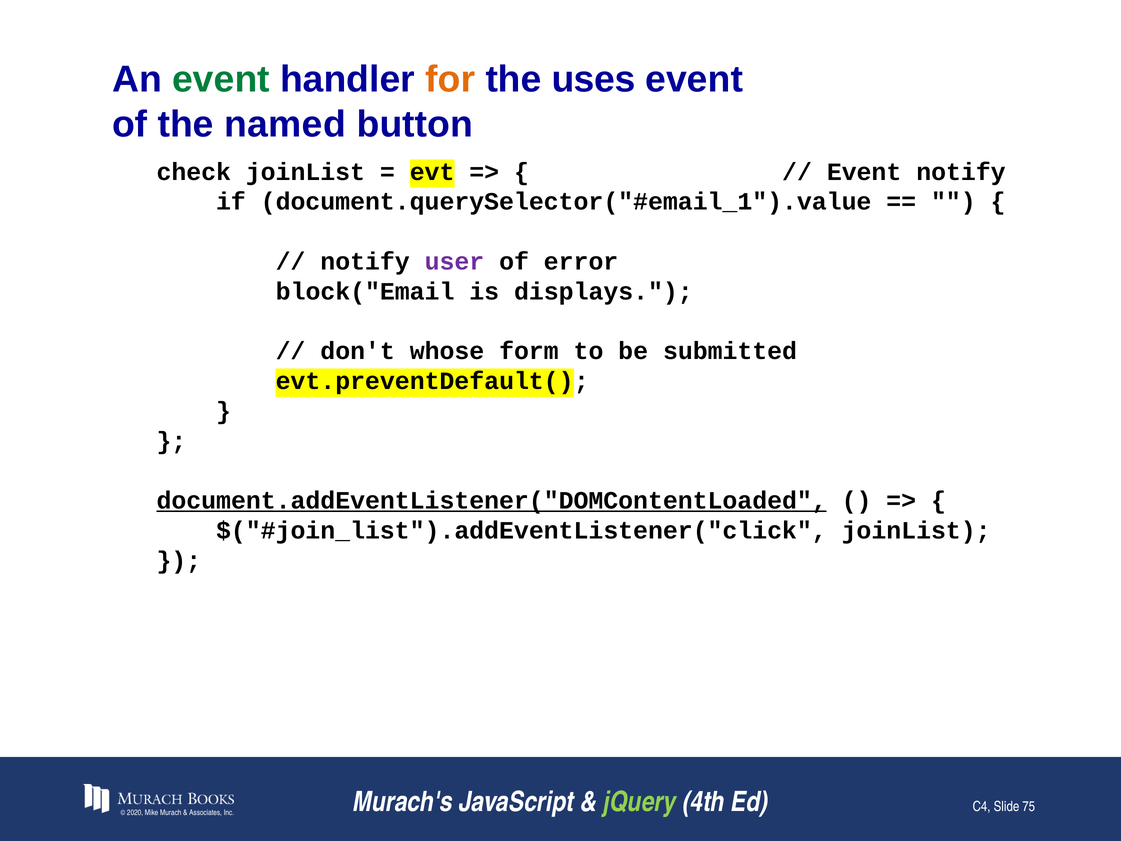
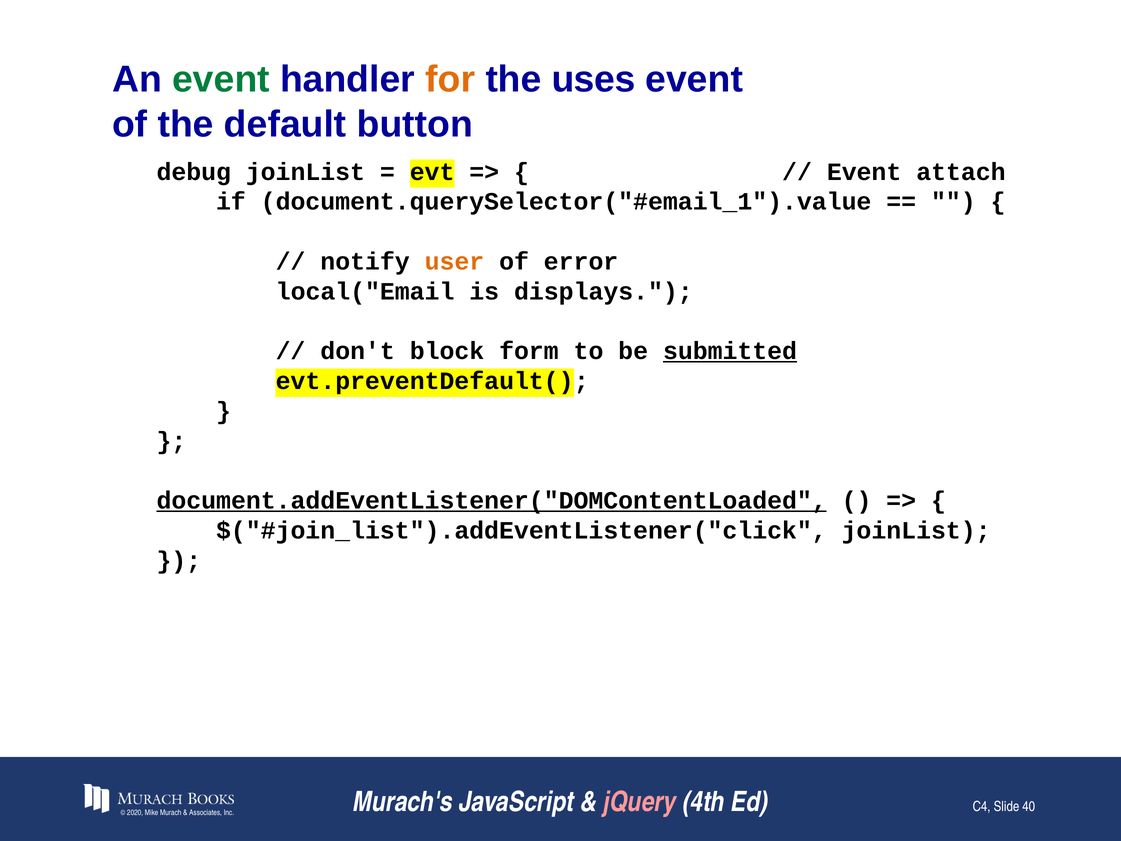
named: named -> default
check: check -> debug
Event notify: notify -> attach
user colour: purple -> orange
block("Email: block("Email -> local("Email
whose: whose -> block
submitted underline: none -> present
jQuery colour: light green -> pink
75: 75 -> 40
